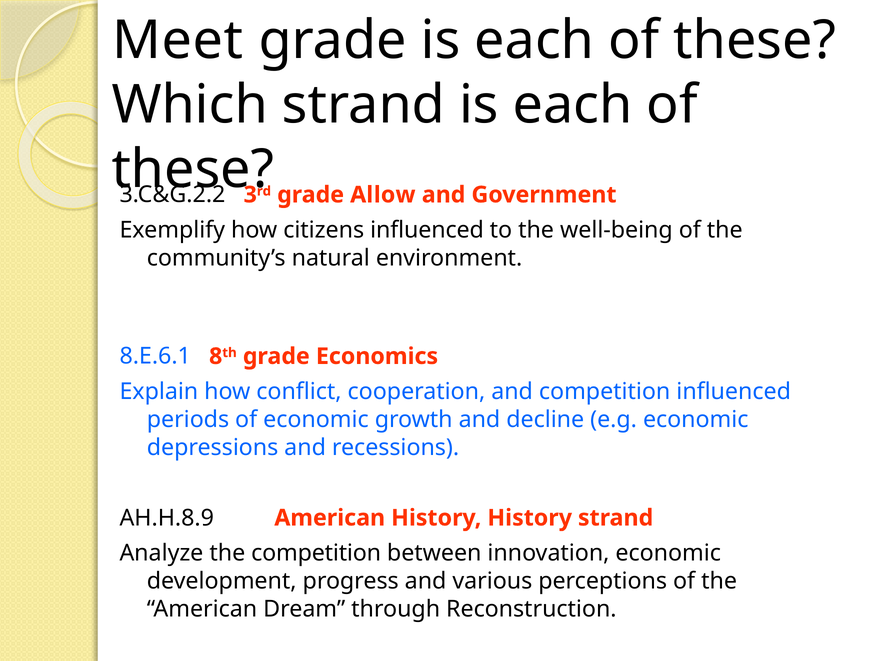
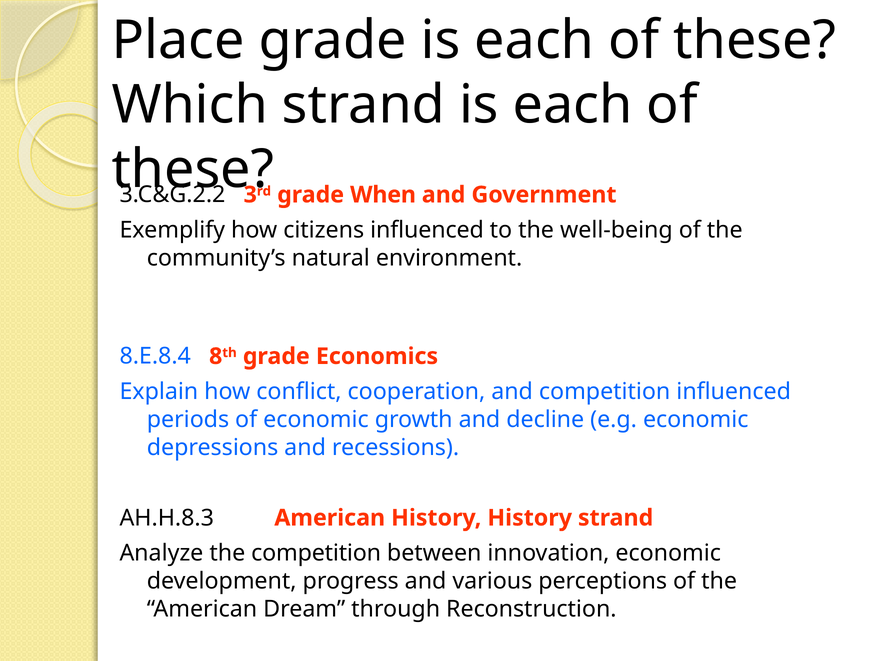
Meet: Meet -> Place
Allow: Allow -> When
8.E.6.1: 8.E.6.1 -> 8.E.8.4
AH.H.8.9: AH.H.8.9 -> AH.H.8.3
